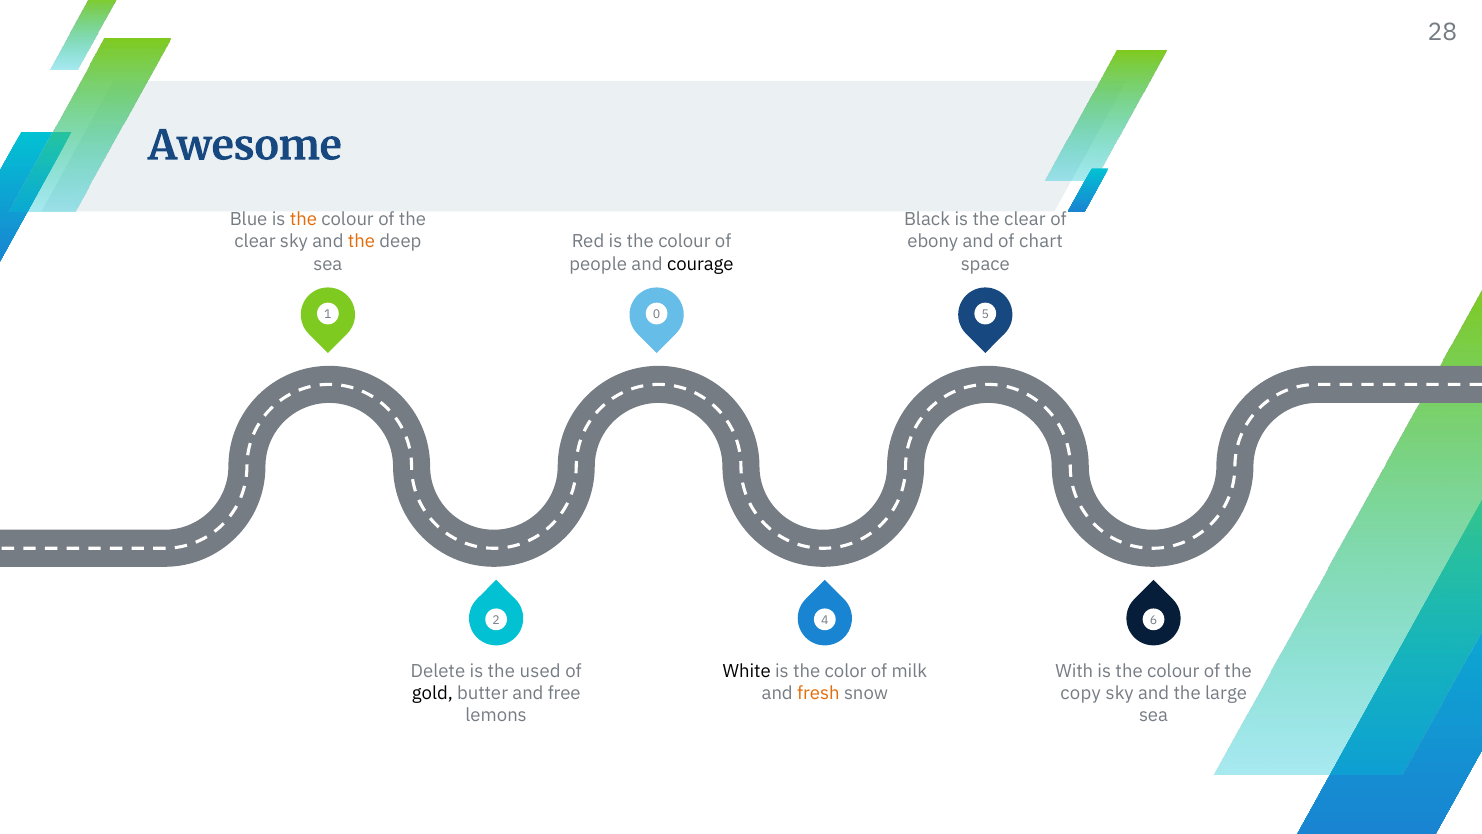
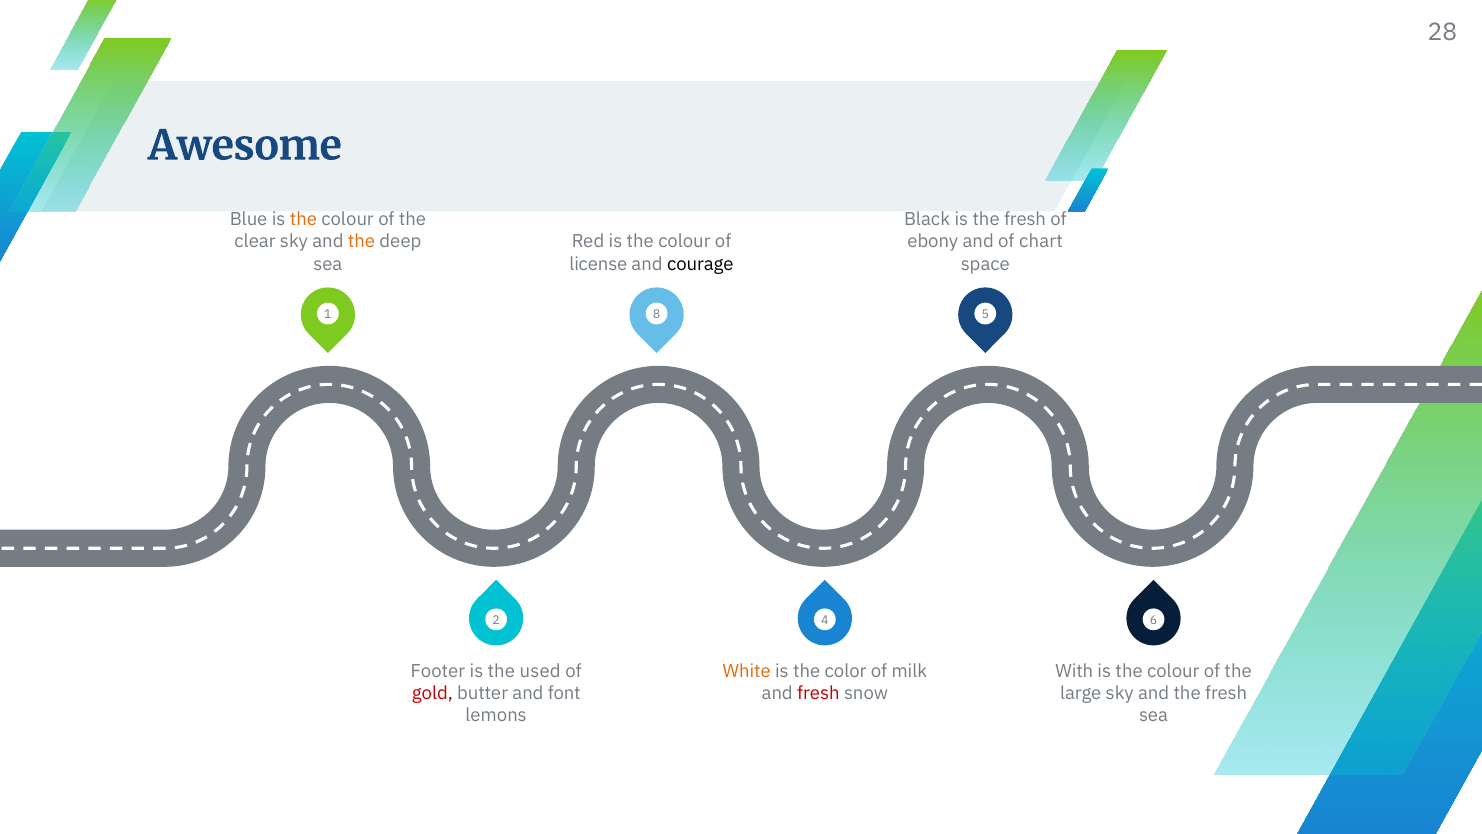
is the clear: clear -> fresh
people: people -> license
0: 0 -> 8
Delete: Delete -> Footer
White colour: black -> orange
gold colour: black -> red
free: free -> font
fresh at (818, 693) colour: orange -> red
copy: copy -> large
and the large: large -> fresh
